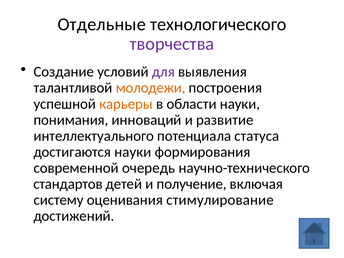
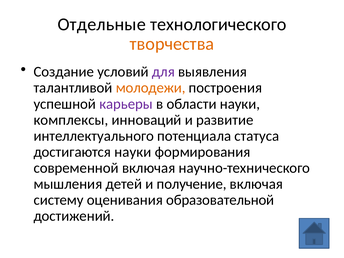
творчества colour: purple -> orange
карьеры colour: orange -> purple
понимания: понимания -> комплексы
современной очередь: очередь -> включая
стандартов: стандартов -> мышления
стимулирование: стимулирование -> образовательной
